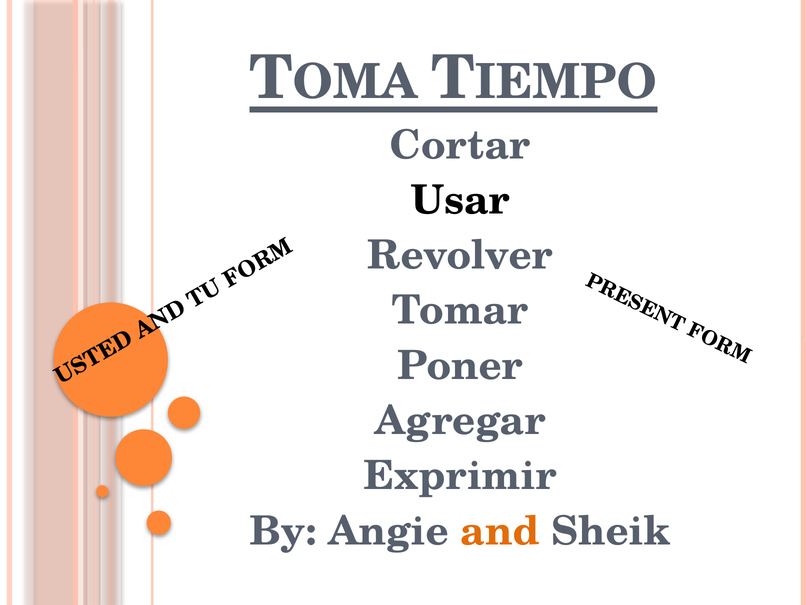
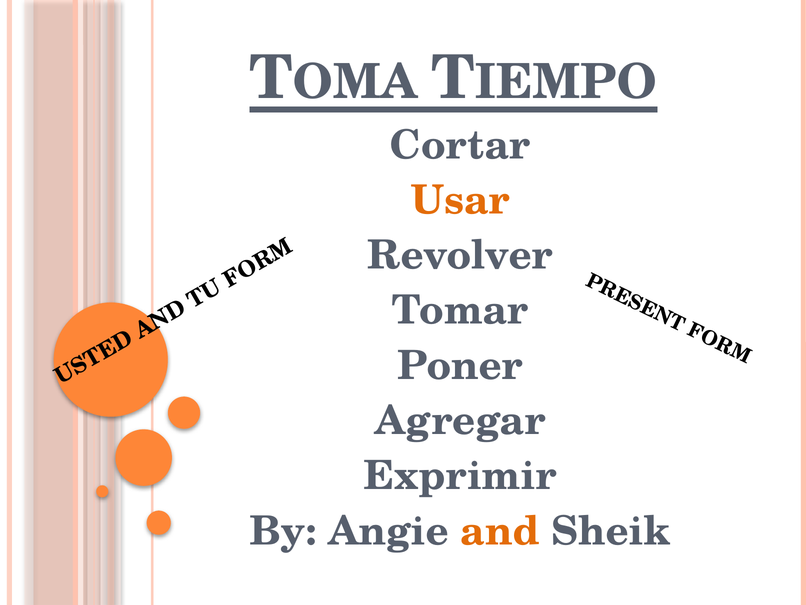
Usar colour: black -> orange
